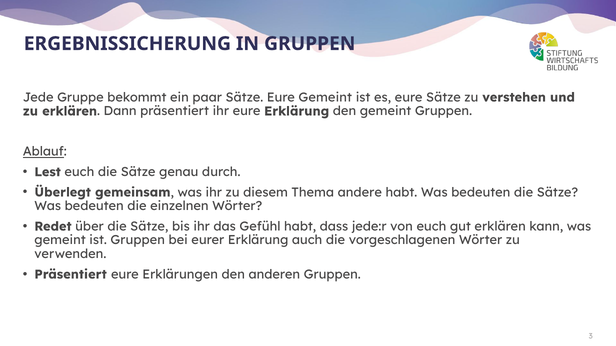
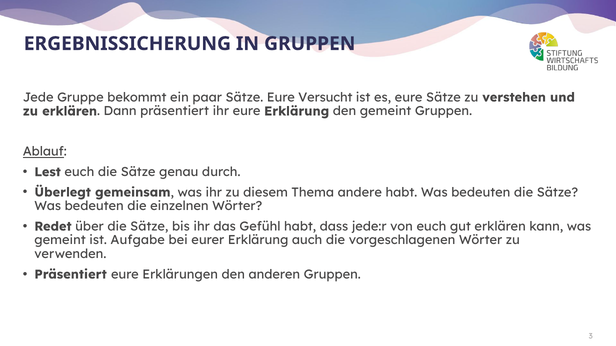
Eure Gemeint: Gemeint -> Versucht
ist Gruppen: Gruppen -> Aufgabe
